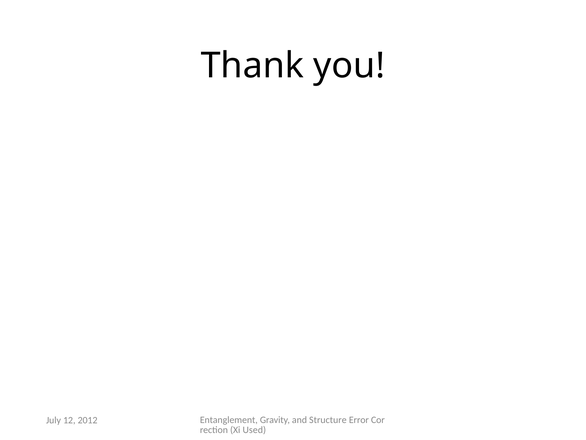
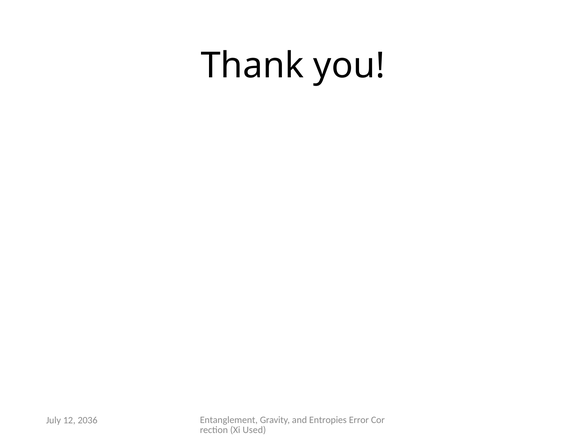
Structure: Structure -> Entropies
2012: 2012 -> 2036
